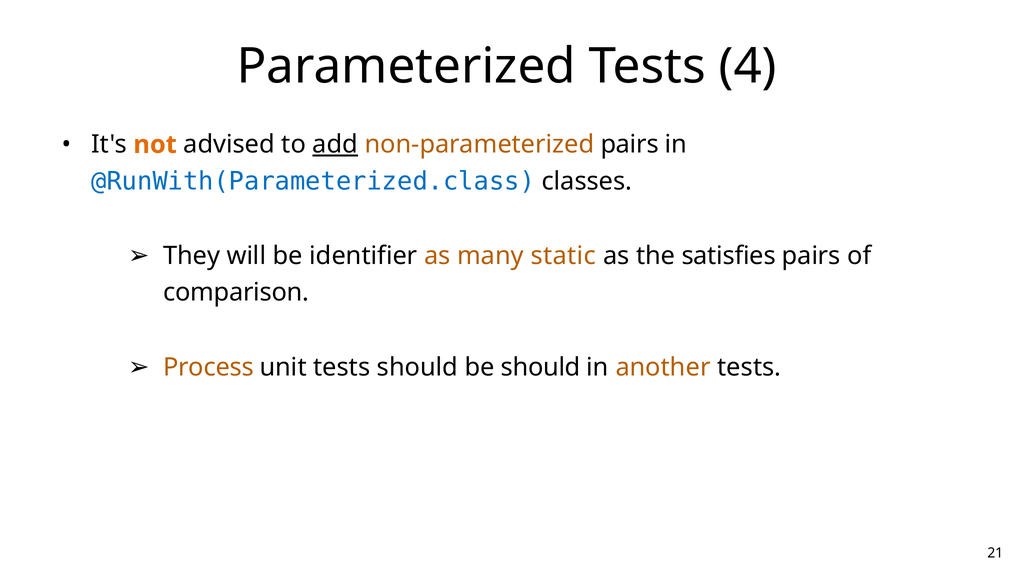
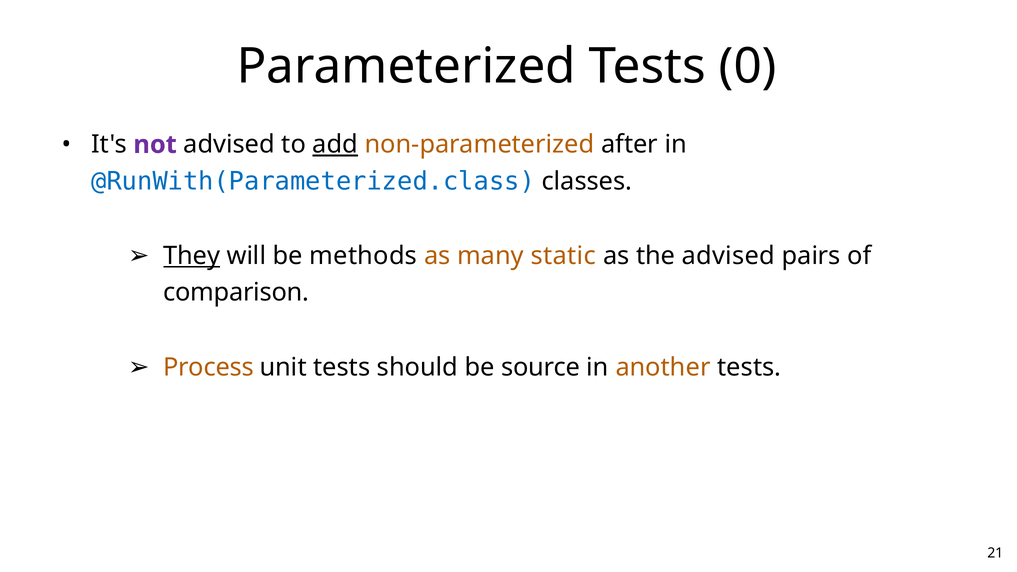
4: 4 -> 0
not colour: orange -> purple
non-parameterized pairs: pairs -> after
They underline: none -> present
identifier: identifier -> methods
the satisfies: satisfies -> advised
be should: should -> source
